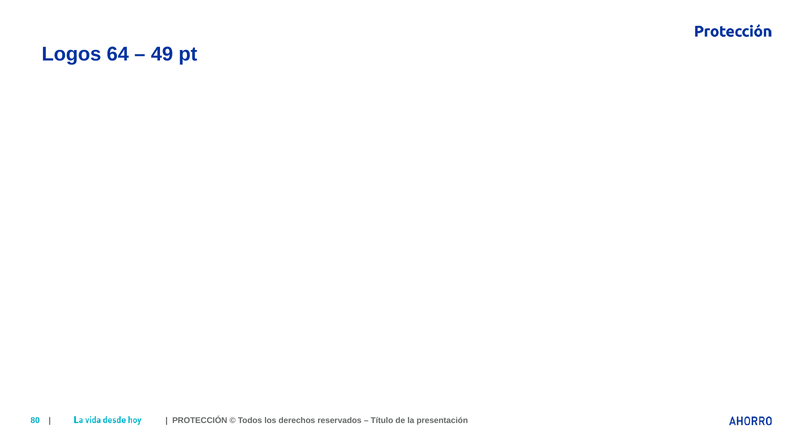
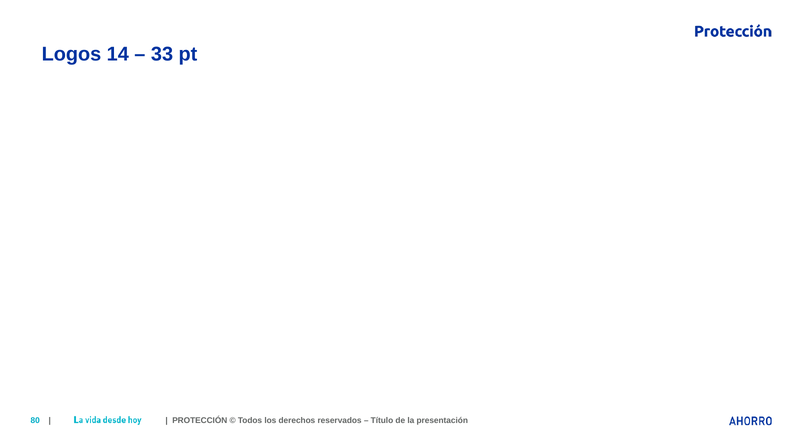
64: 64 -> 14
49: 49 -> 33
